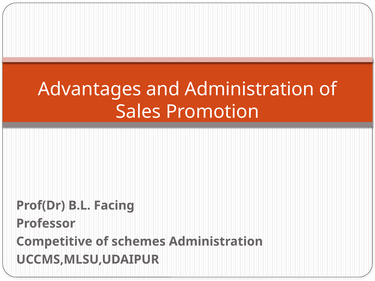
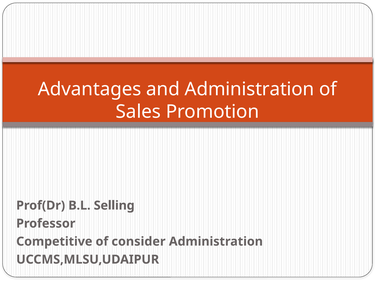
Facing: Facing -> Selling
schemes: schemes -> consider
